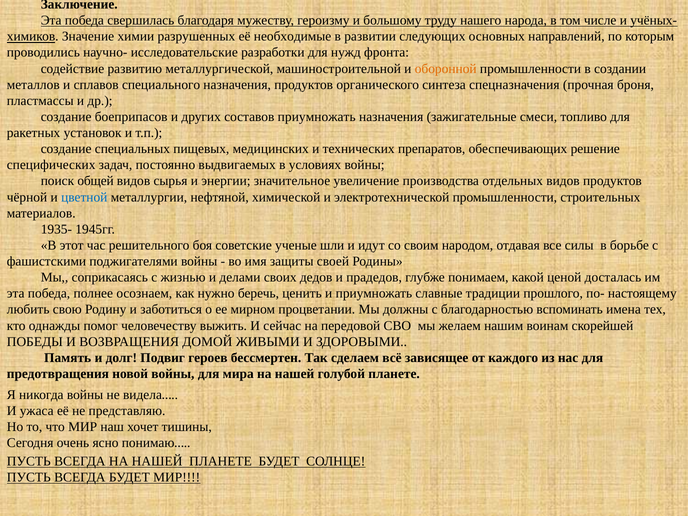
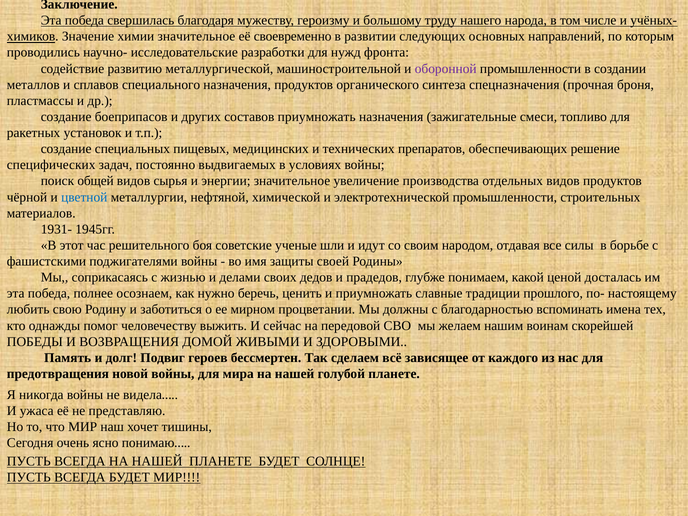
химии разрушенных: разрушенных -> значительное
необходимые: необходимые -> своевременно
оборонной colour: orange -> purple
1935-: 1935- -> 1931-
